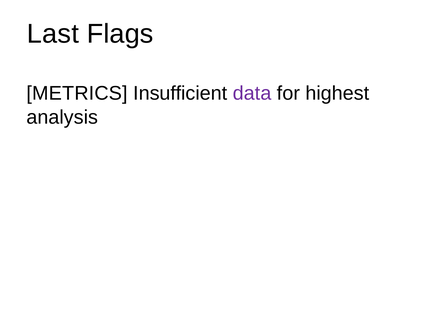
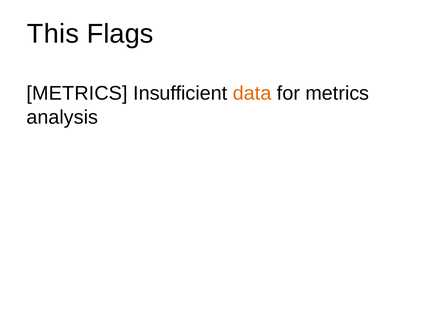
Last: Last -> This
data colour: purple -> orange
for highest: highest -> metrics
